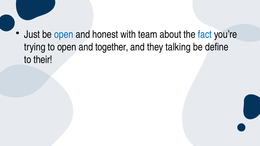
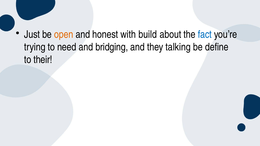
open at (64, 34) colour: blue -> orange
team: team -> build
to open: open -> need
together: together -> bridging
